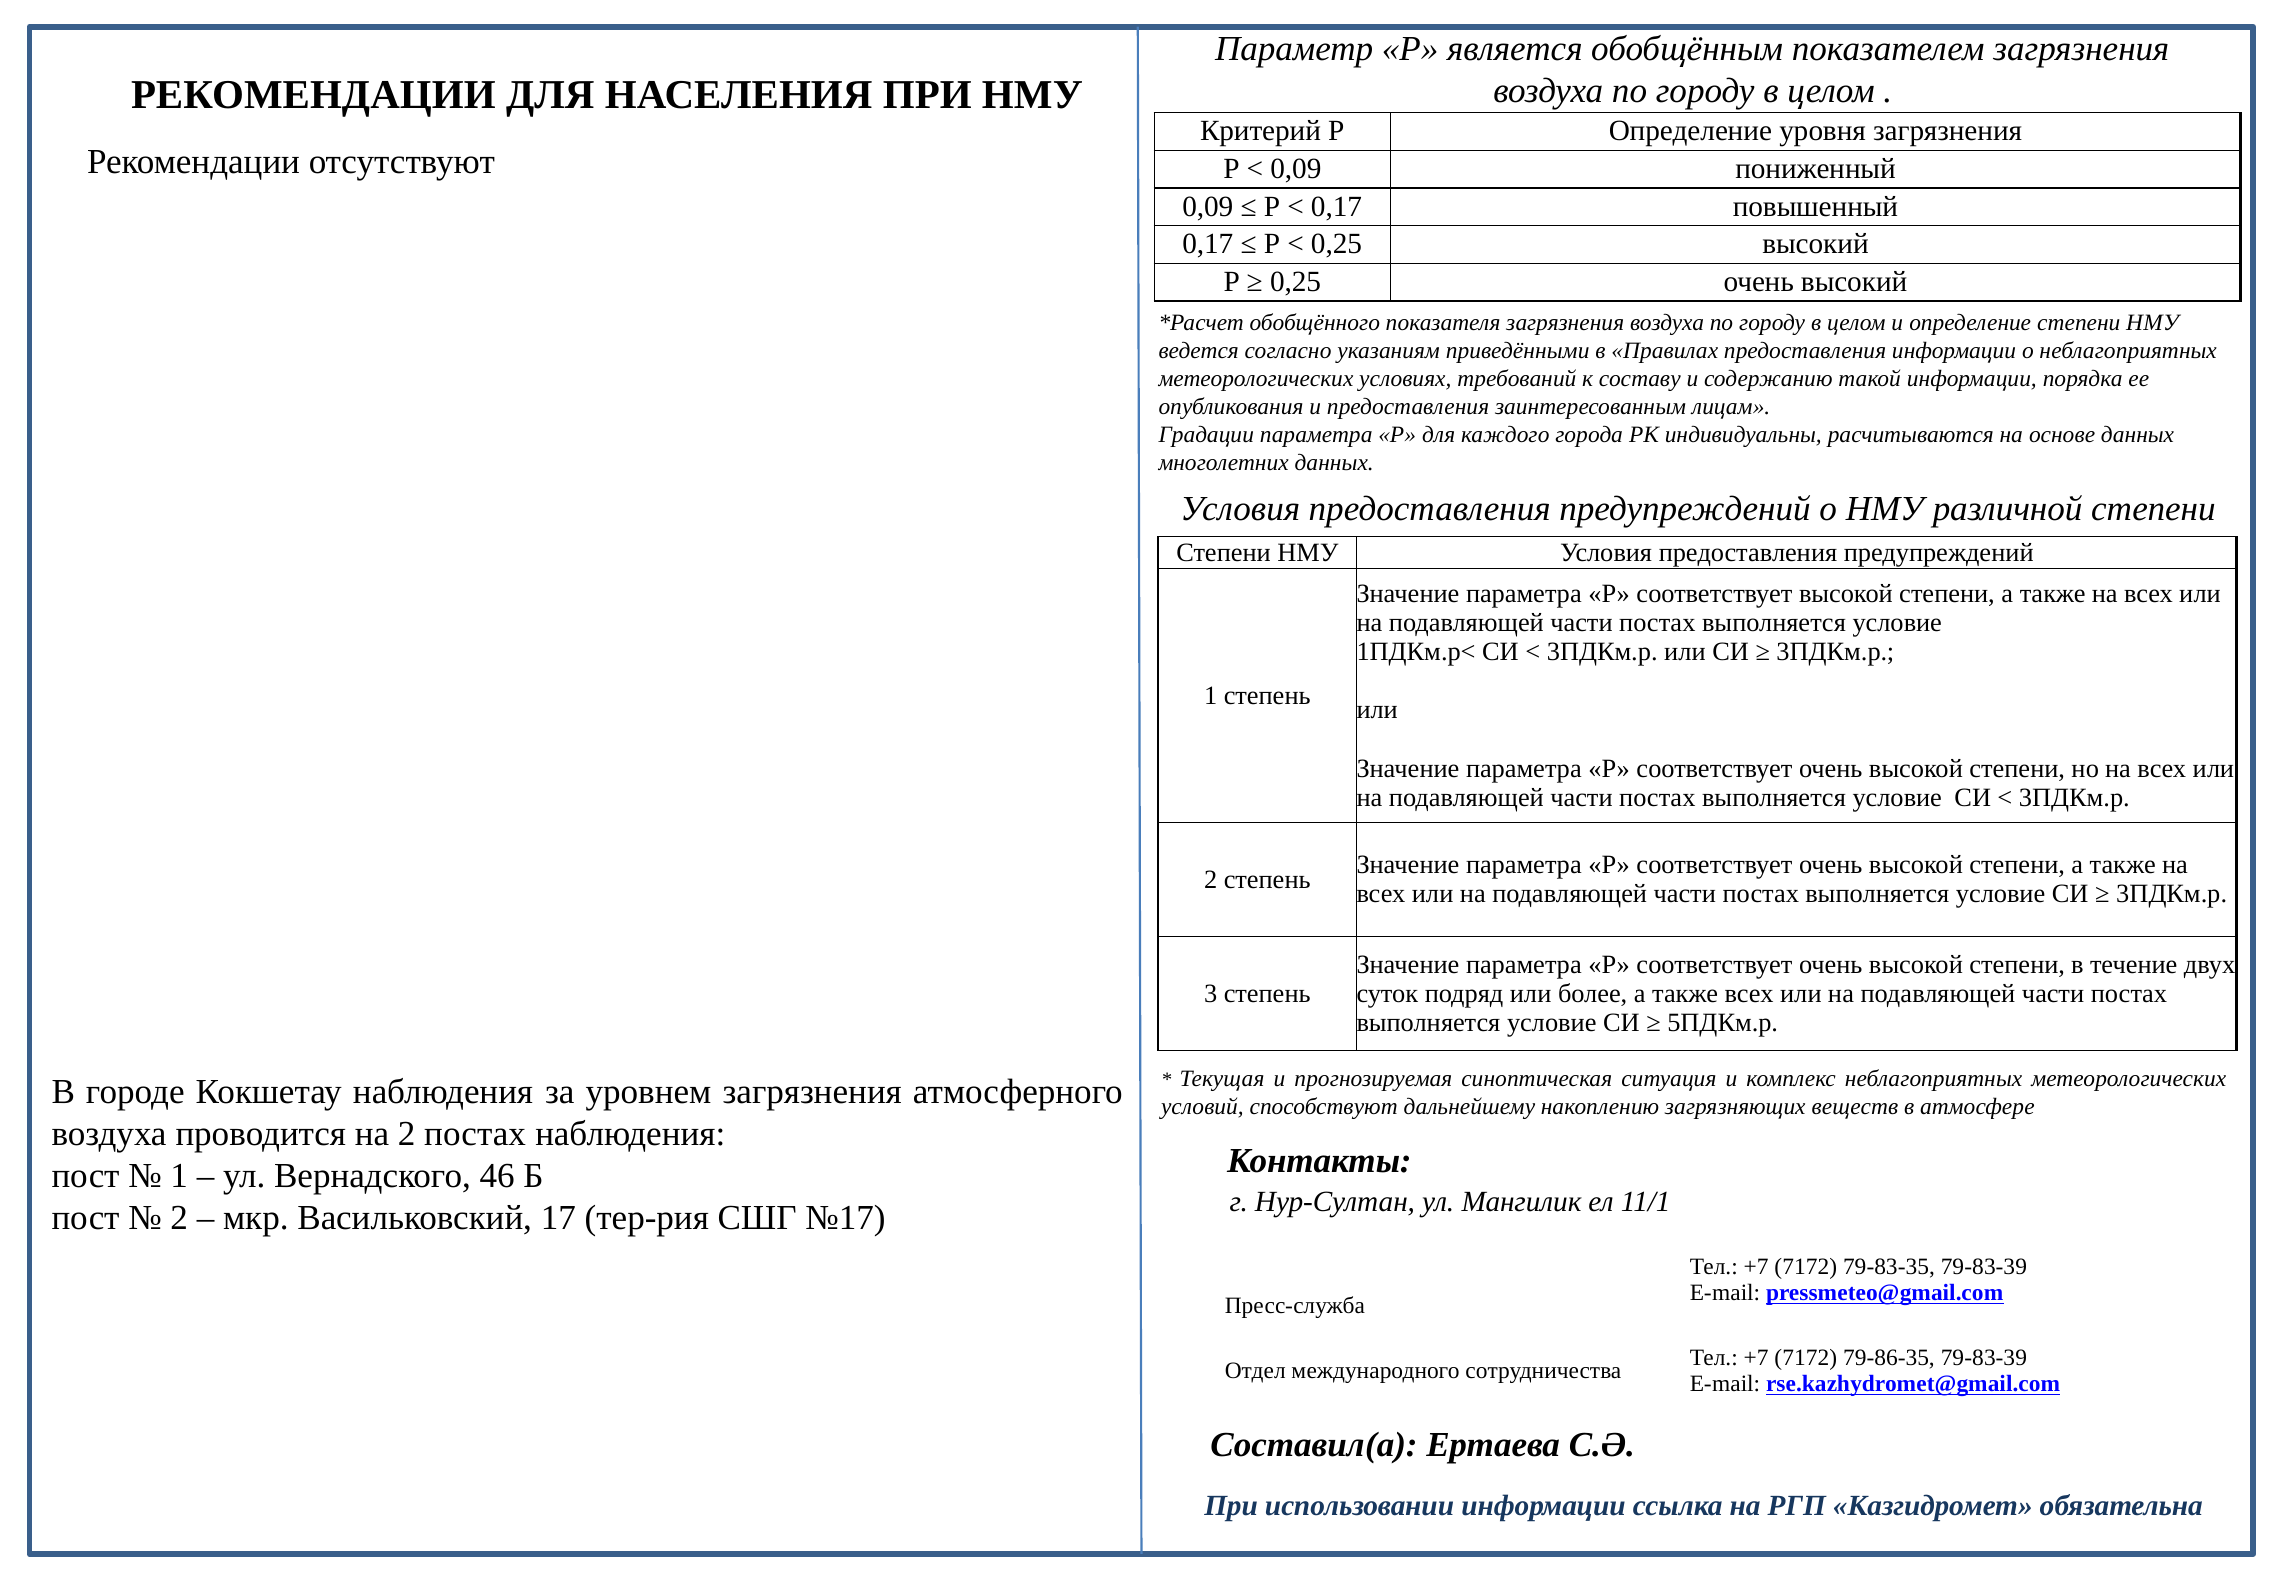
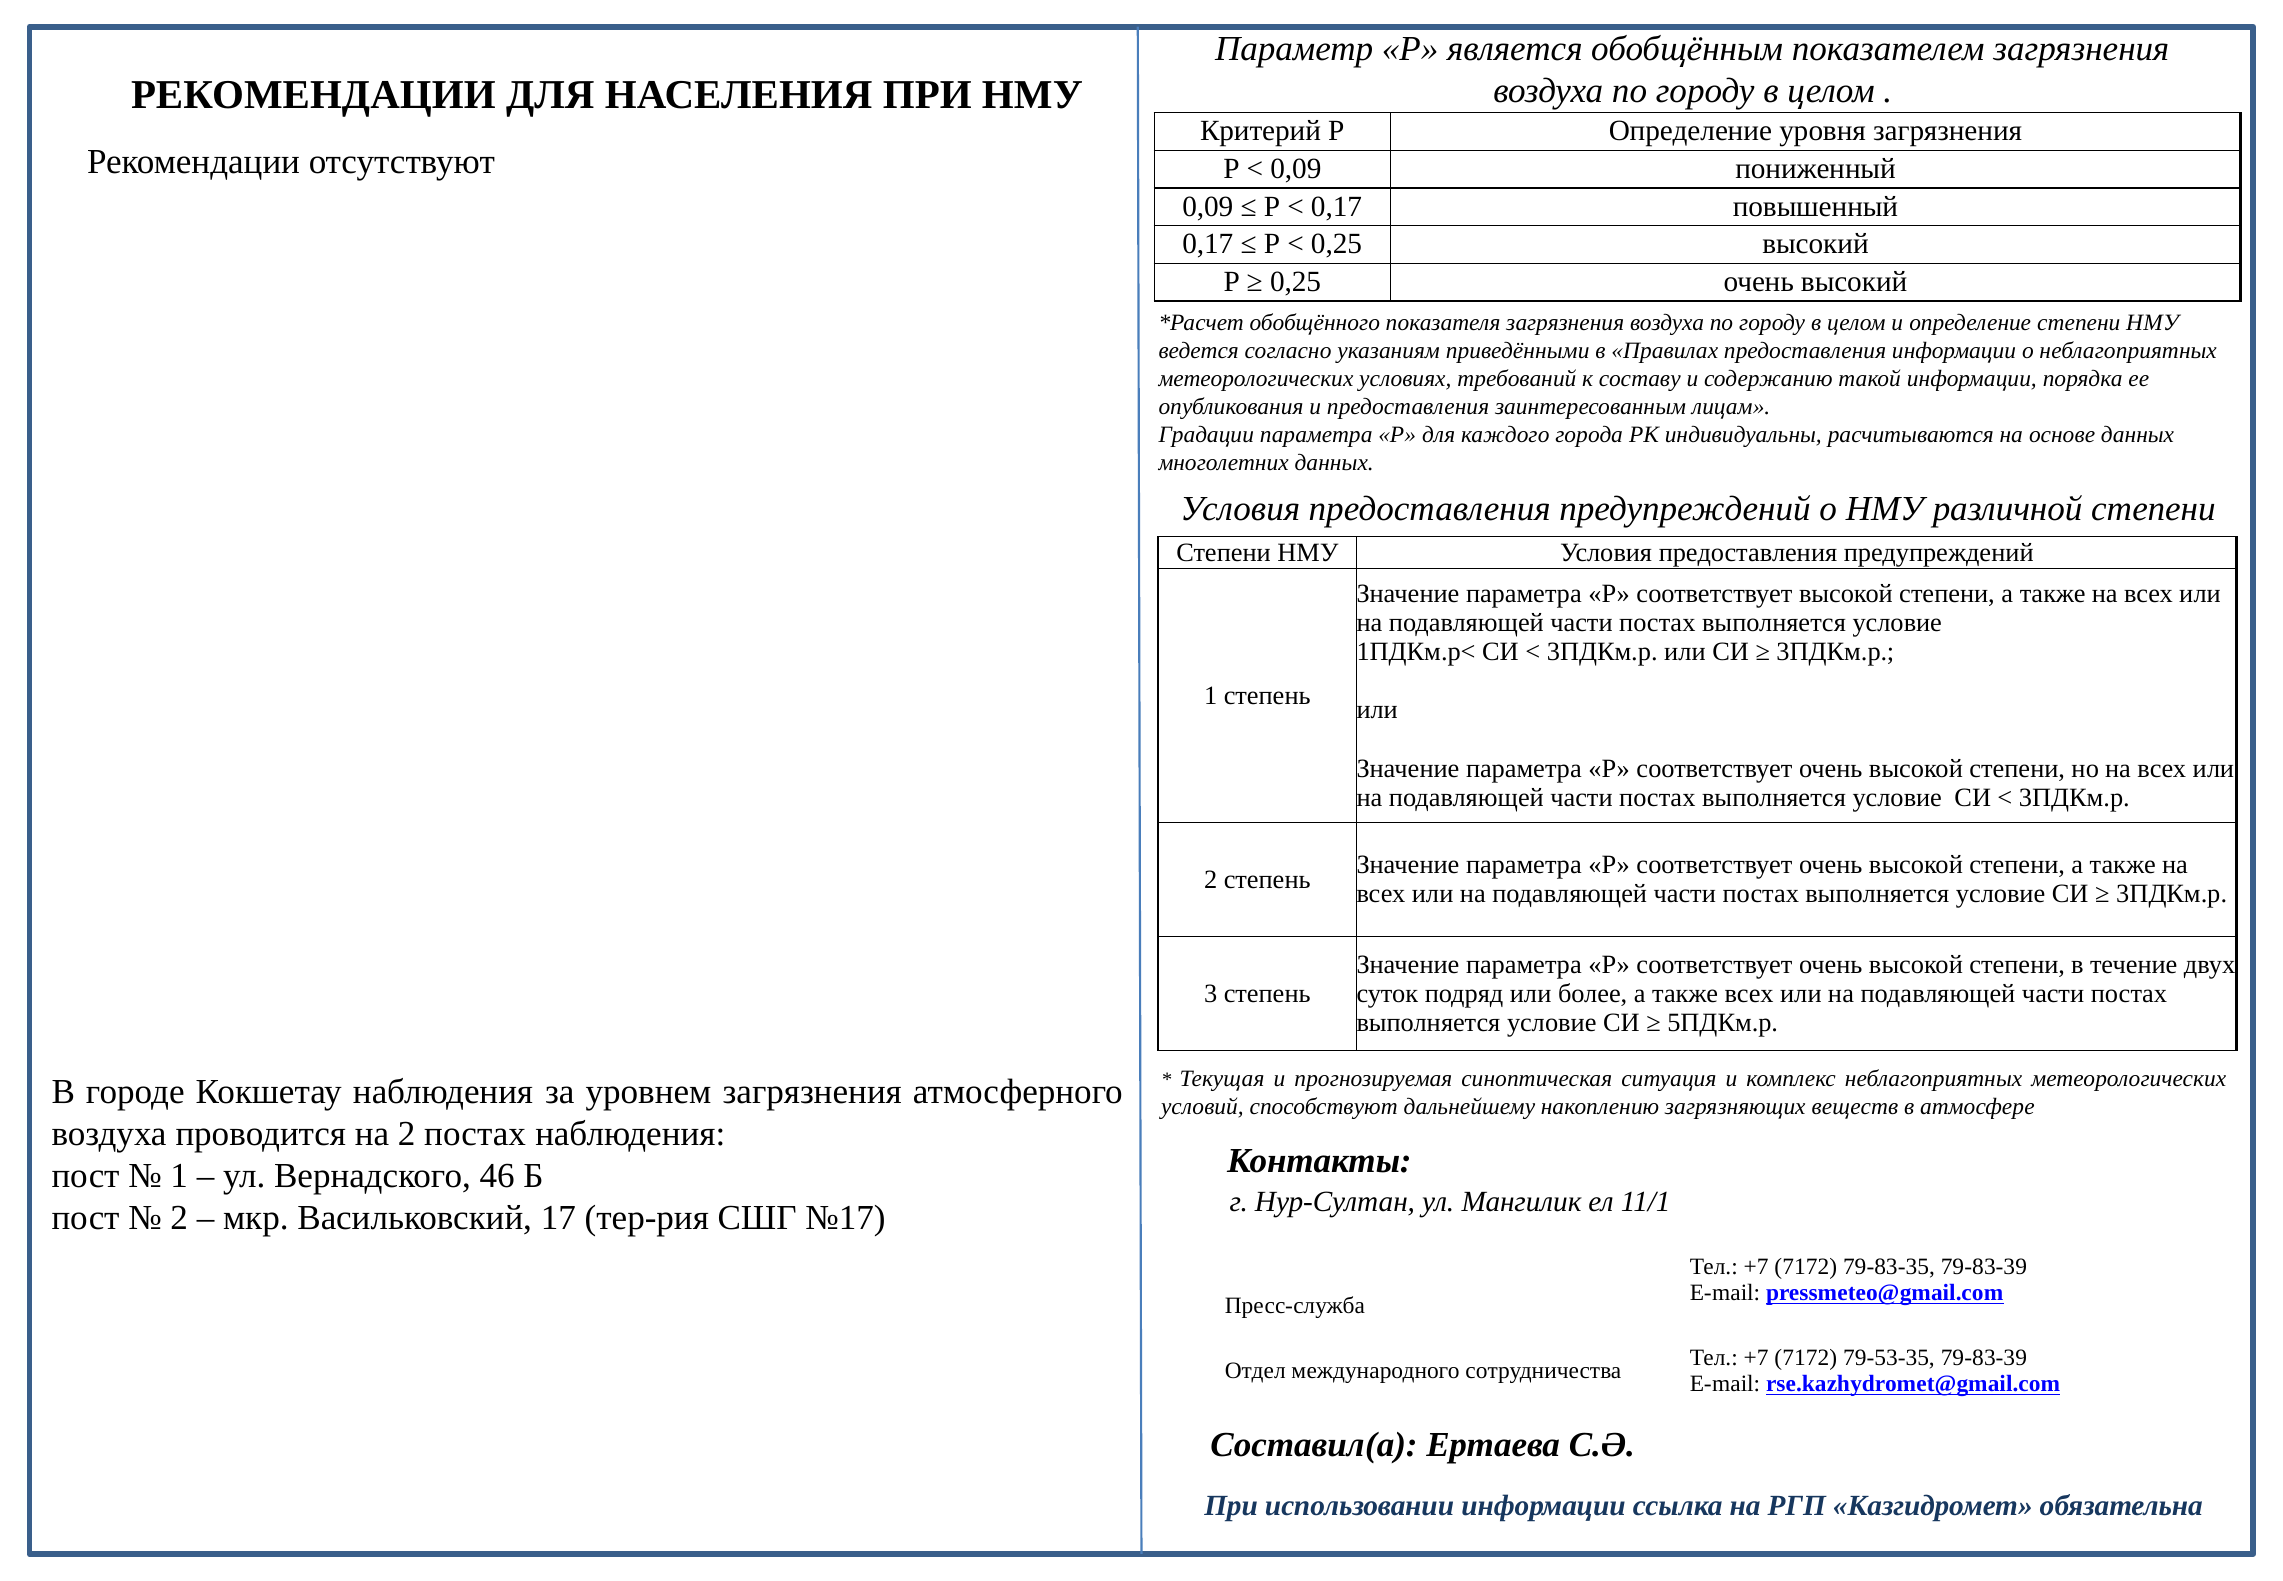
79-86-35: 79-86-35 -> 79-53-35
